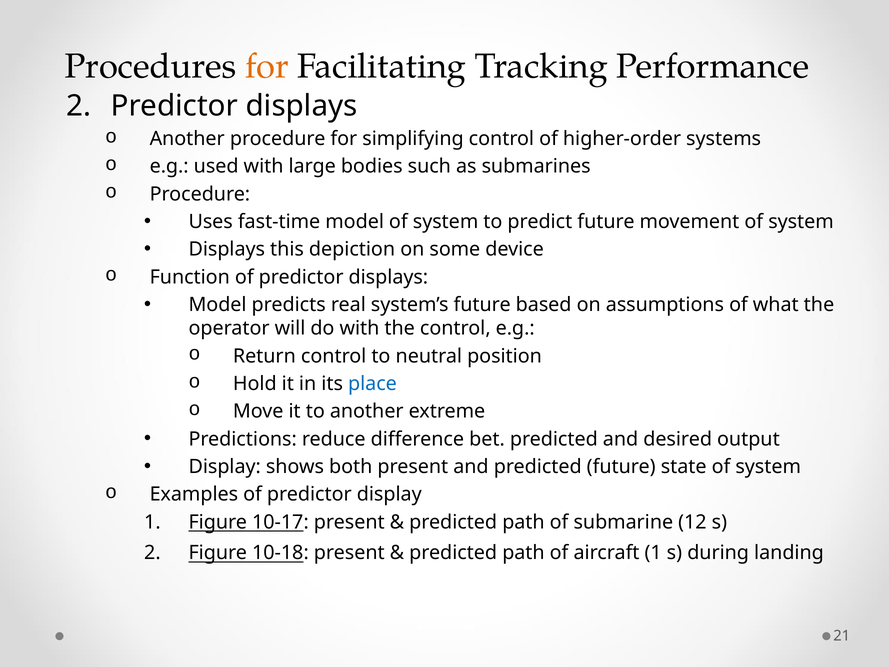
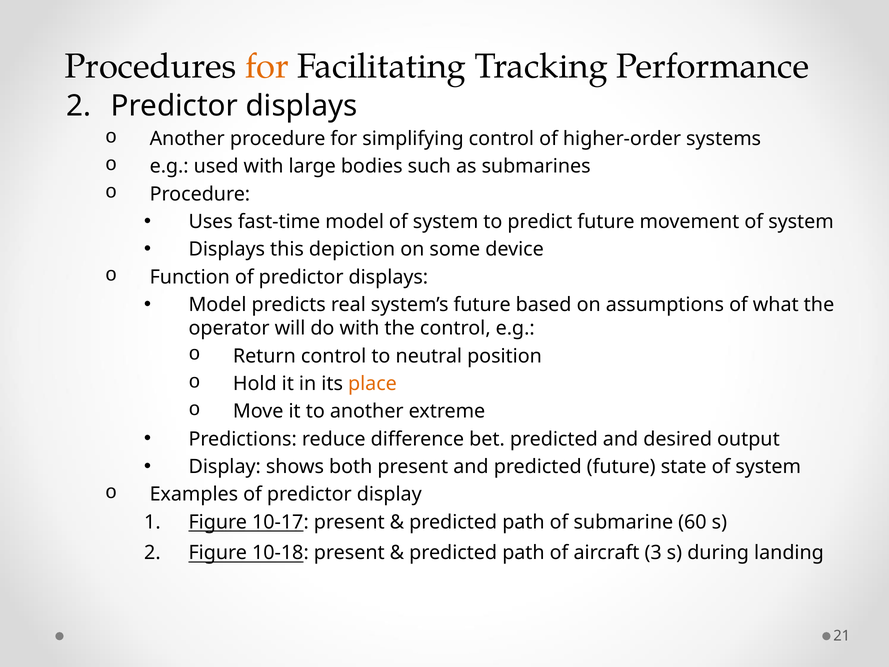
place colour: blue -> orange
12: 12 -> 60
aircraft 1: 1 -> 3
